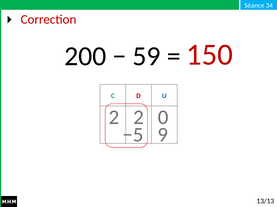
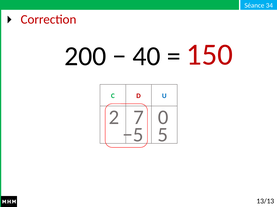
59: 59 -> 40
2 2: 2 -> 7
9: 9 -> 5
